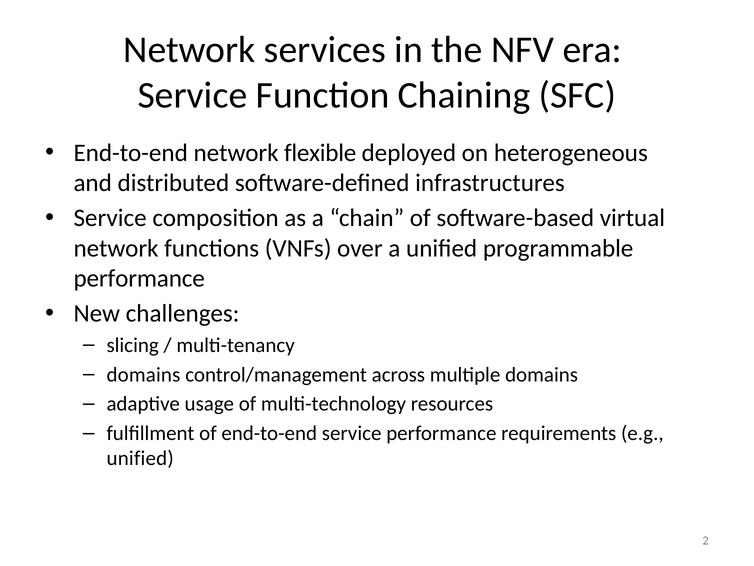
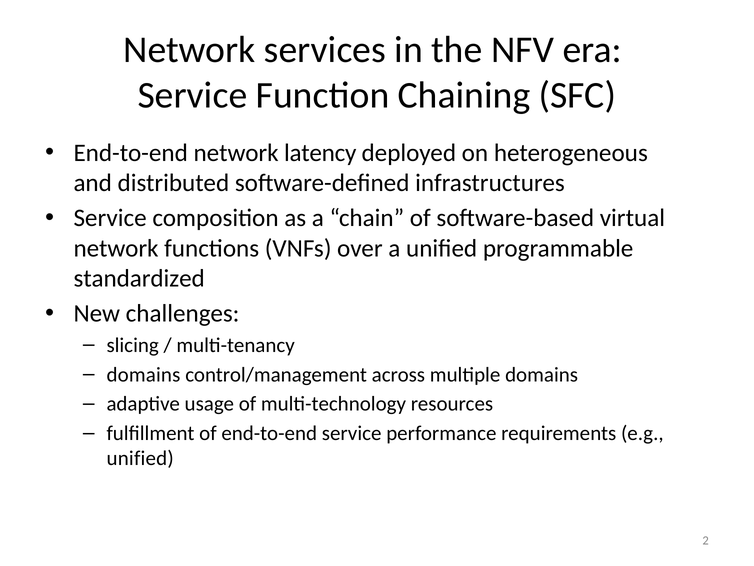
flexible: flexible -> latency
performance at (139, 278): performance -> standardized
